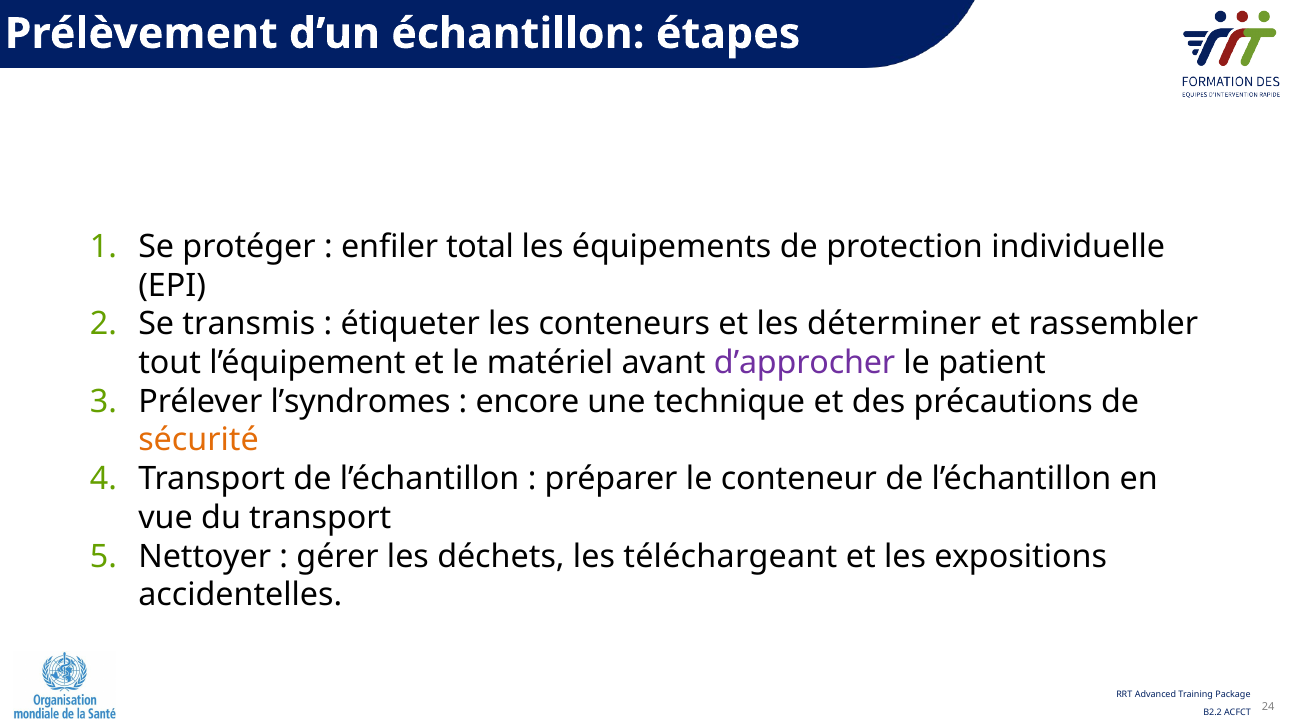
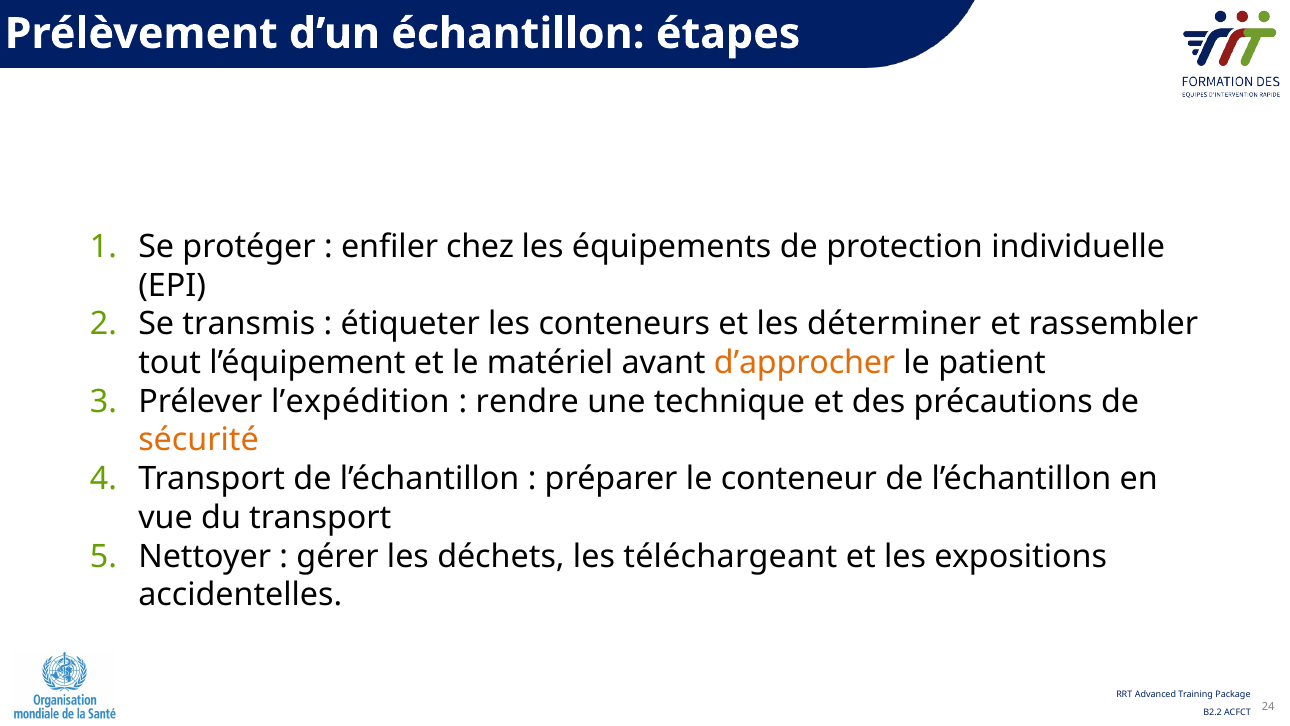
total: total -> chez
d’approcher colour: purple -> orange
l’syndromes: l’syndromes -> l’expédition
encore: encore -> rendre
